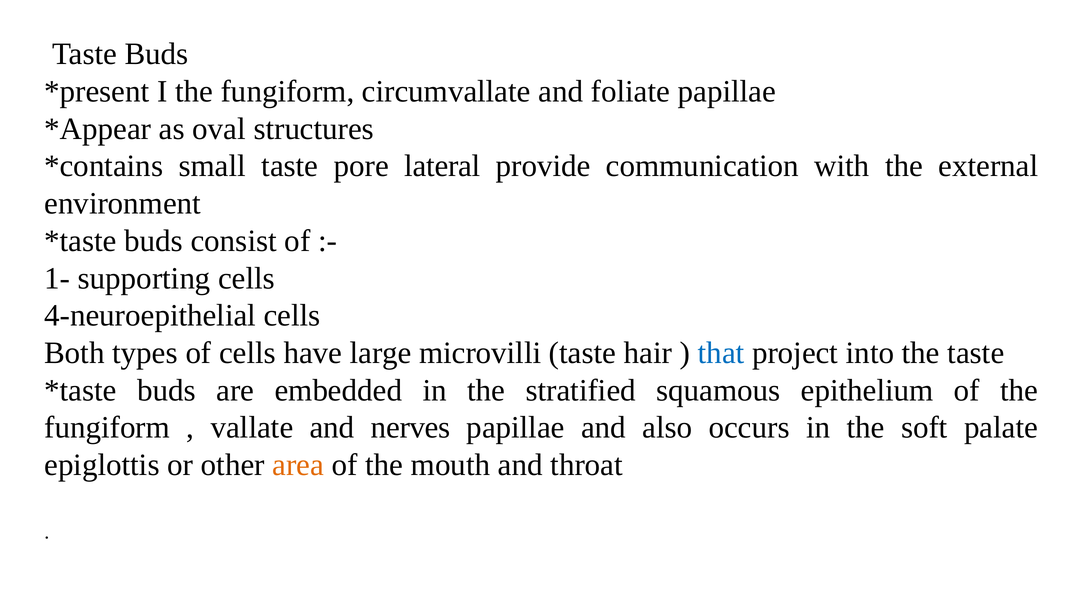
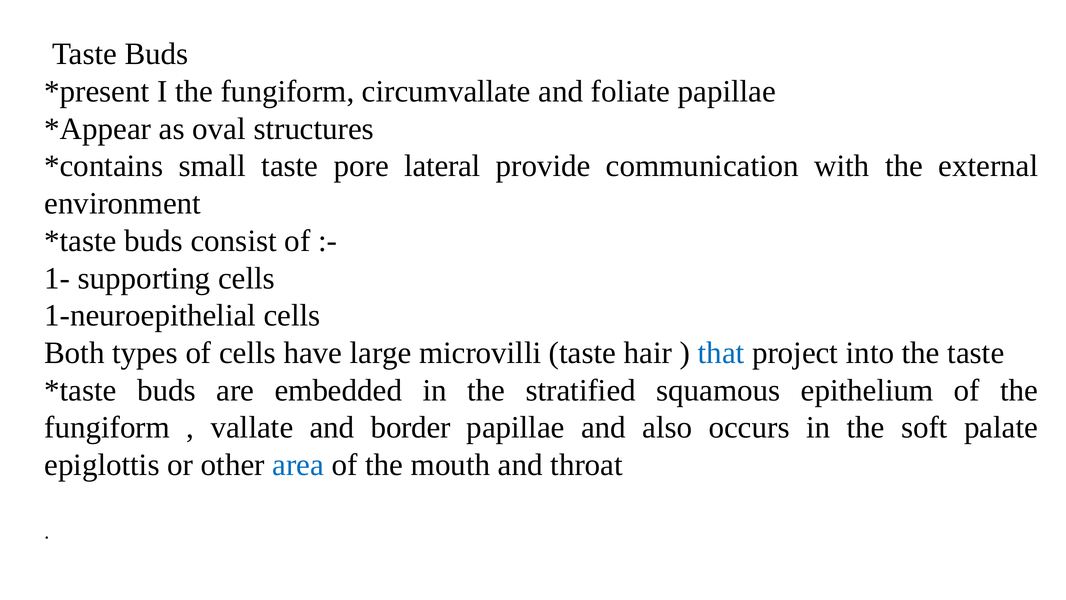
4-neuroepithelial: 4-neuroepithelial -> 1-neuroepithelial
nerves: nerves -> border
area colour: orange -> blue
